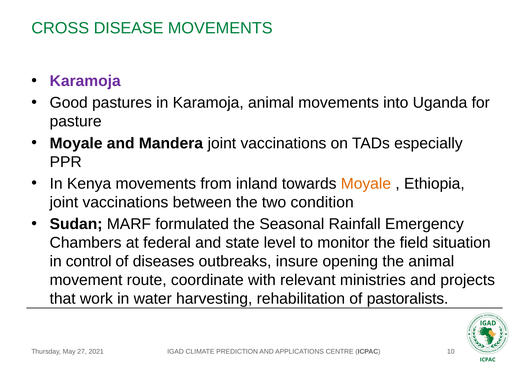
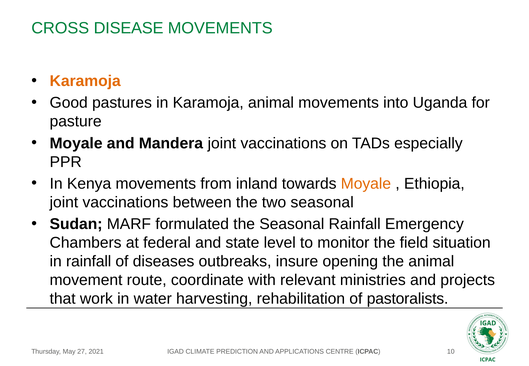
Karamoja at (85, 81) colour: purple -> orange
two condition: condition -> seasonal
in control: control -> rainfall
